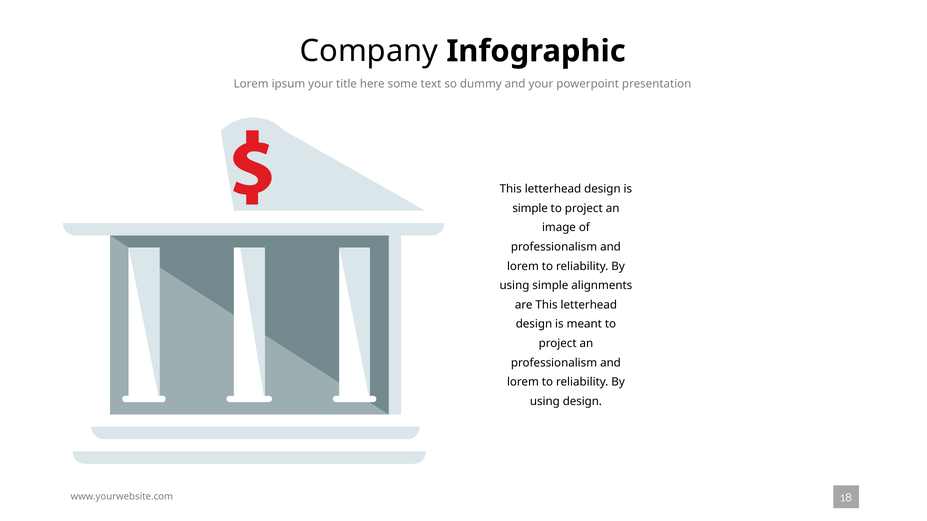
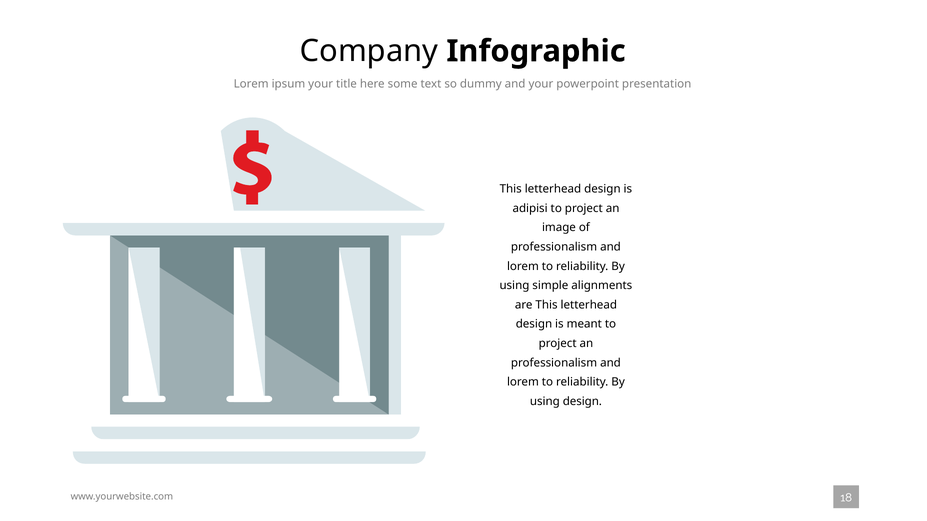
simple at (530, 209): simple -> adipisi
